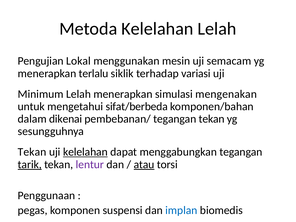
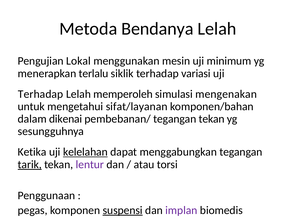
Metoda Kelelahan: Kelelahan -> Bendanya
semacam: semacam -> minimum
Minimum at (41, 94): Minimum -> Terhadap
Lelah menerapkan: menerapkan -> memperoleh
sifat/berbeda: sifat/berbeda -> sifat/layanan
Tekan at (32, 152): Tekan -> Ketika
atau underline: present -> none
suspensi underline: none -> present
implan colour: blue -> purple
